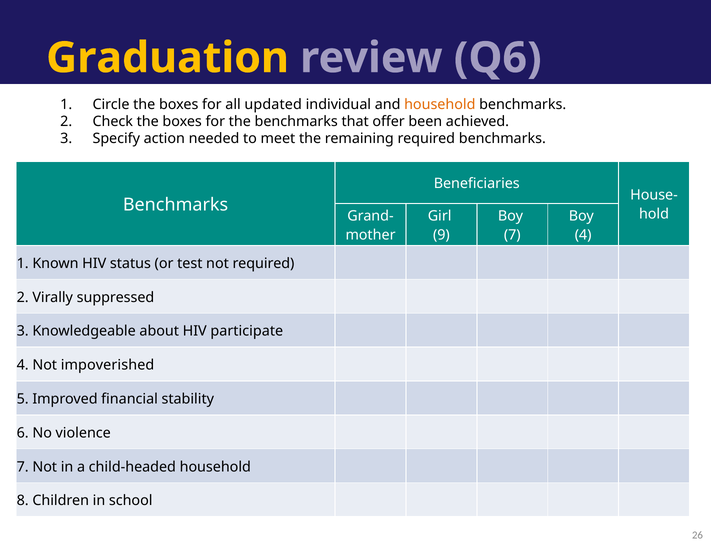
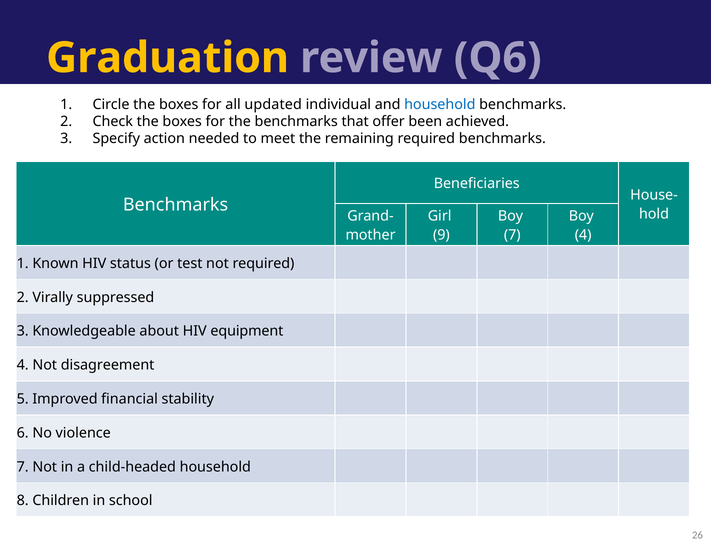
household at (440, 104) colour: orange -> blue
participate: participate -> equipment
impoverished: impoverished -> disagreement
